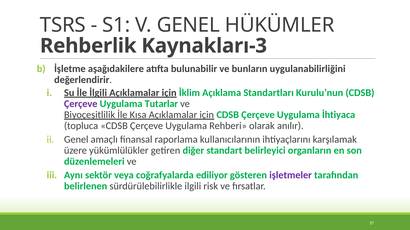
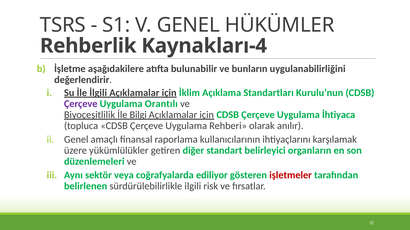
Kaynakları-3: Kaynakları-3 -> Kaynakları-4
Tutarlar: Tutarlar -> Orantılı
Kısa: Kısa -> Bilgi
işletmeler colour: purple -> red
